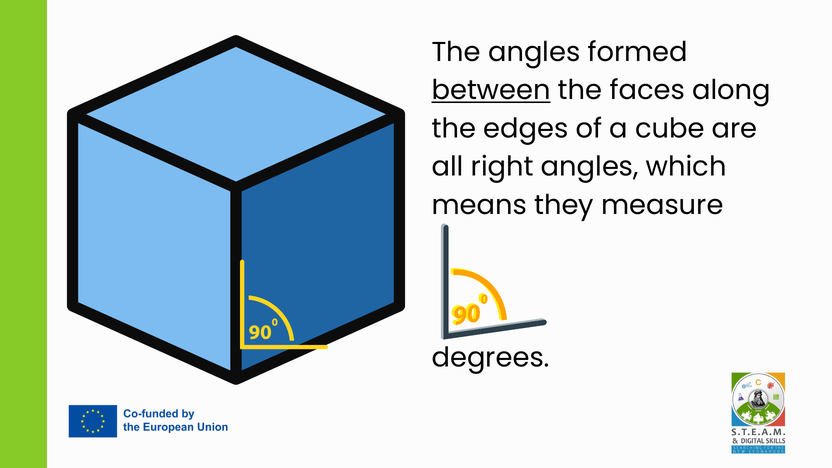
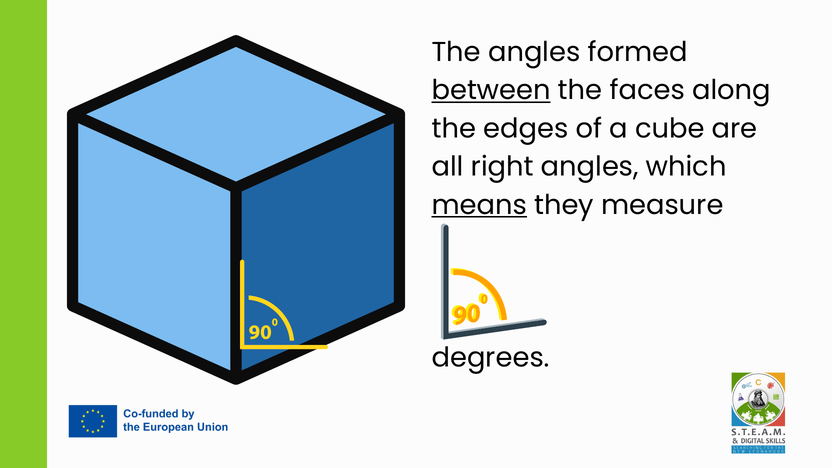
means underline: none -> present
